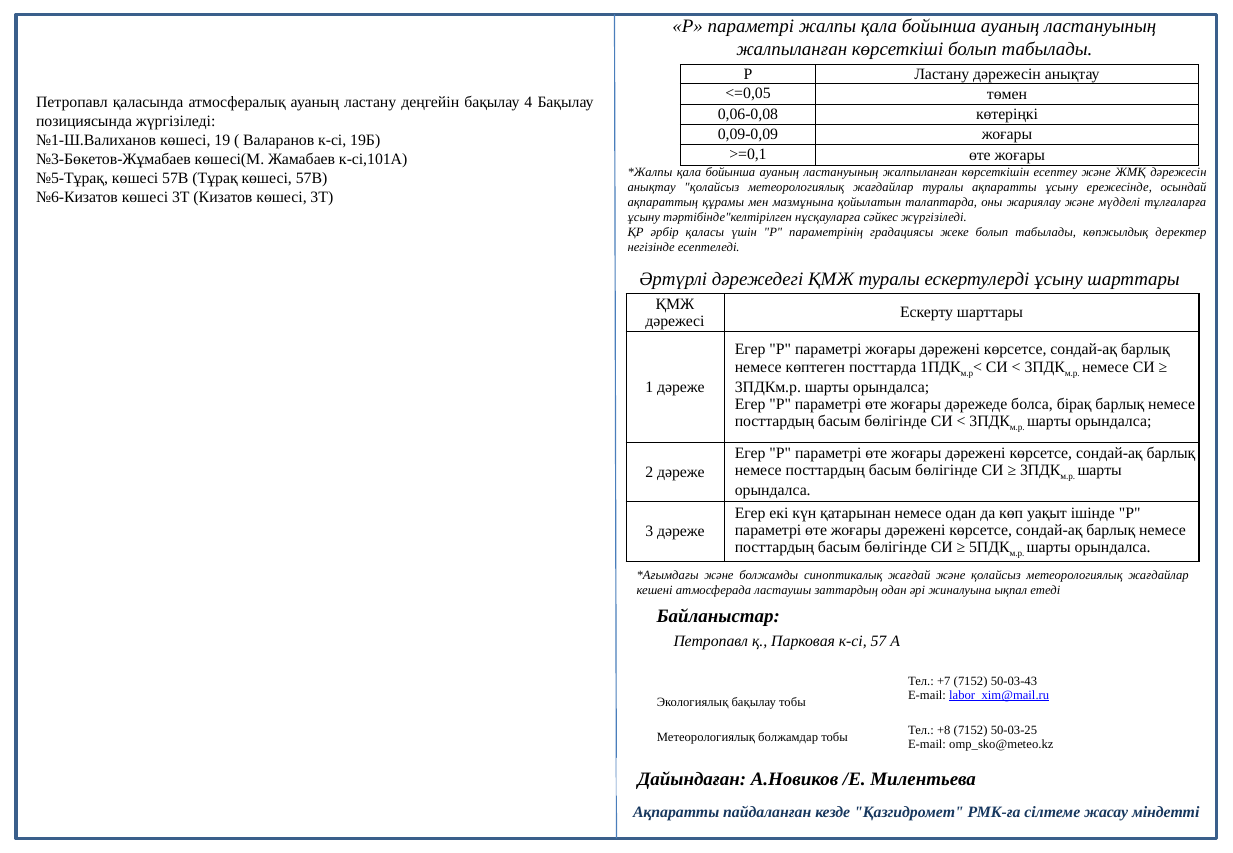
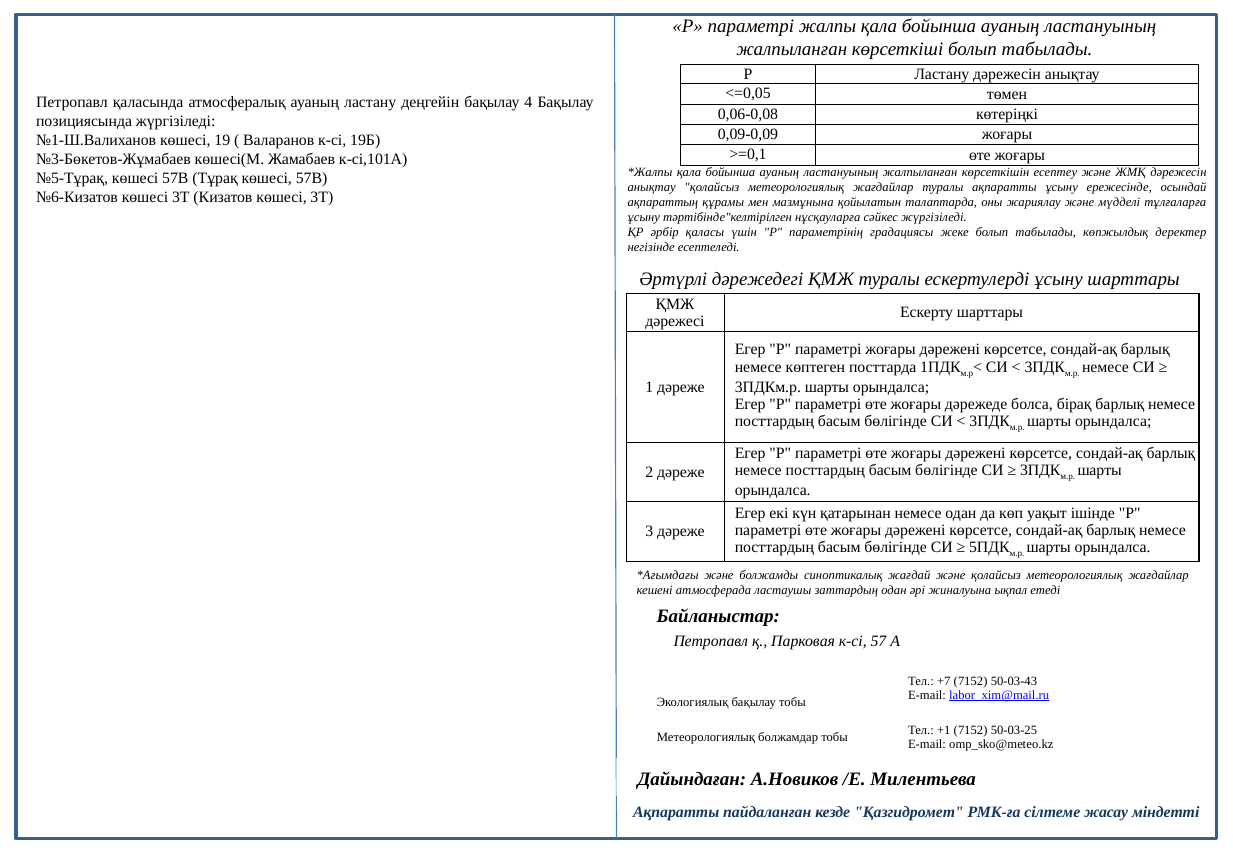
+8: +8 -> +1
